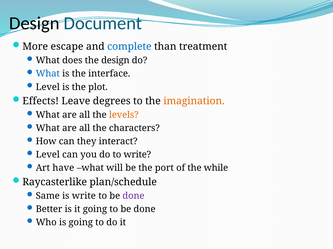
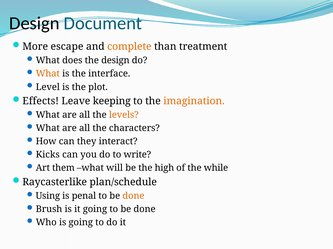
complete colour: blue -> orange
What at (48, 74) colour: blue -> orange
degrees: degrees -> keeping
Level at (48, 155): Level -> Kicks
have: have -> them
port: port -> high
Same: Same -> Using
is write: write -> penal
done at (133, 196) colour: purple -> orange
Better: Better -> Brush
